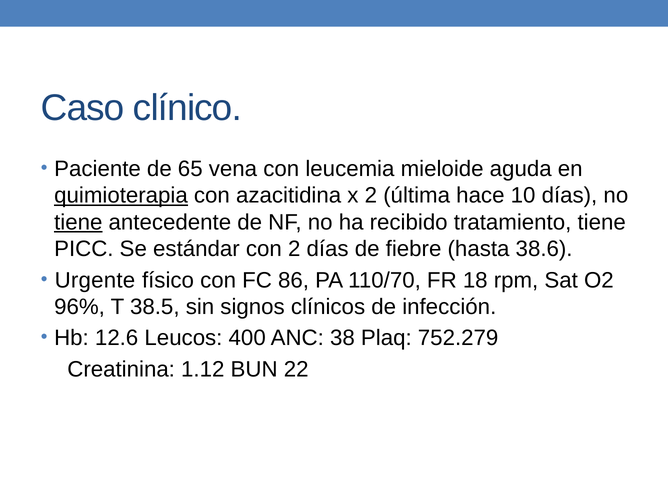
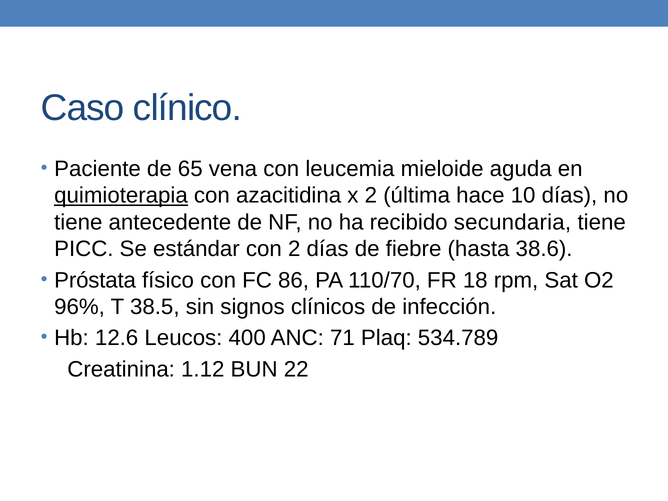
tiene at (78, 222) underline: present -> none
tratamiento: tratamiento -> secundaria
Urgente: Urgente -> Próstata
38: 38 -> 71
752.279: 752.279 -> 534.789
